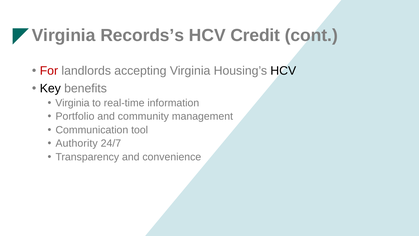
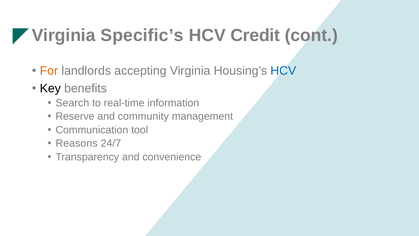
Records’s: Records’s -> Specific’s
For colour: red -> orange
HCV at (283, 71) colour: black -> blue
Virginia at (72, 103): Virginia -> Search
Portfolio: Portfolio -> Reserve
Authority: Authority -> Reasons
